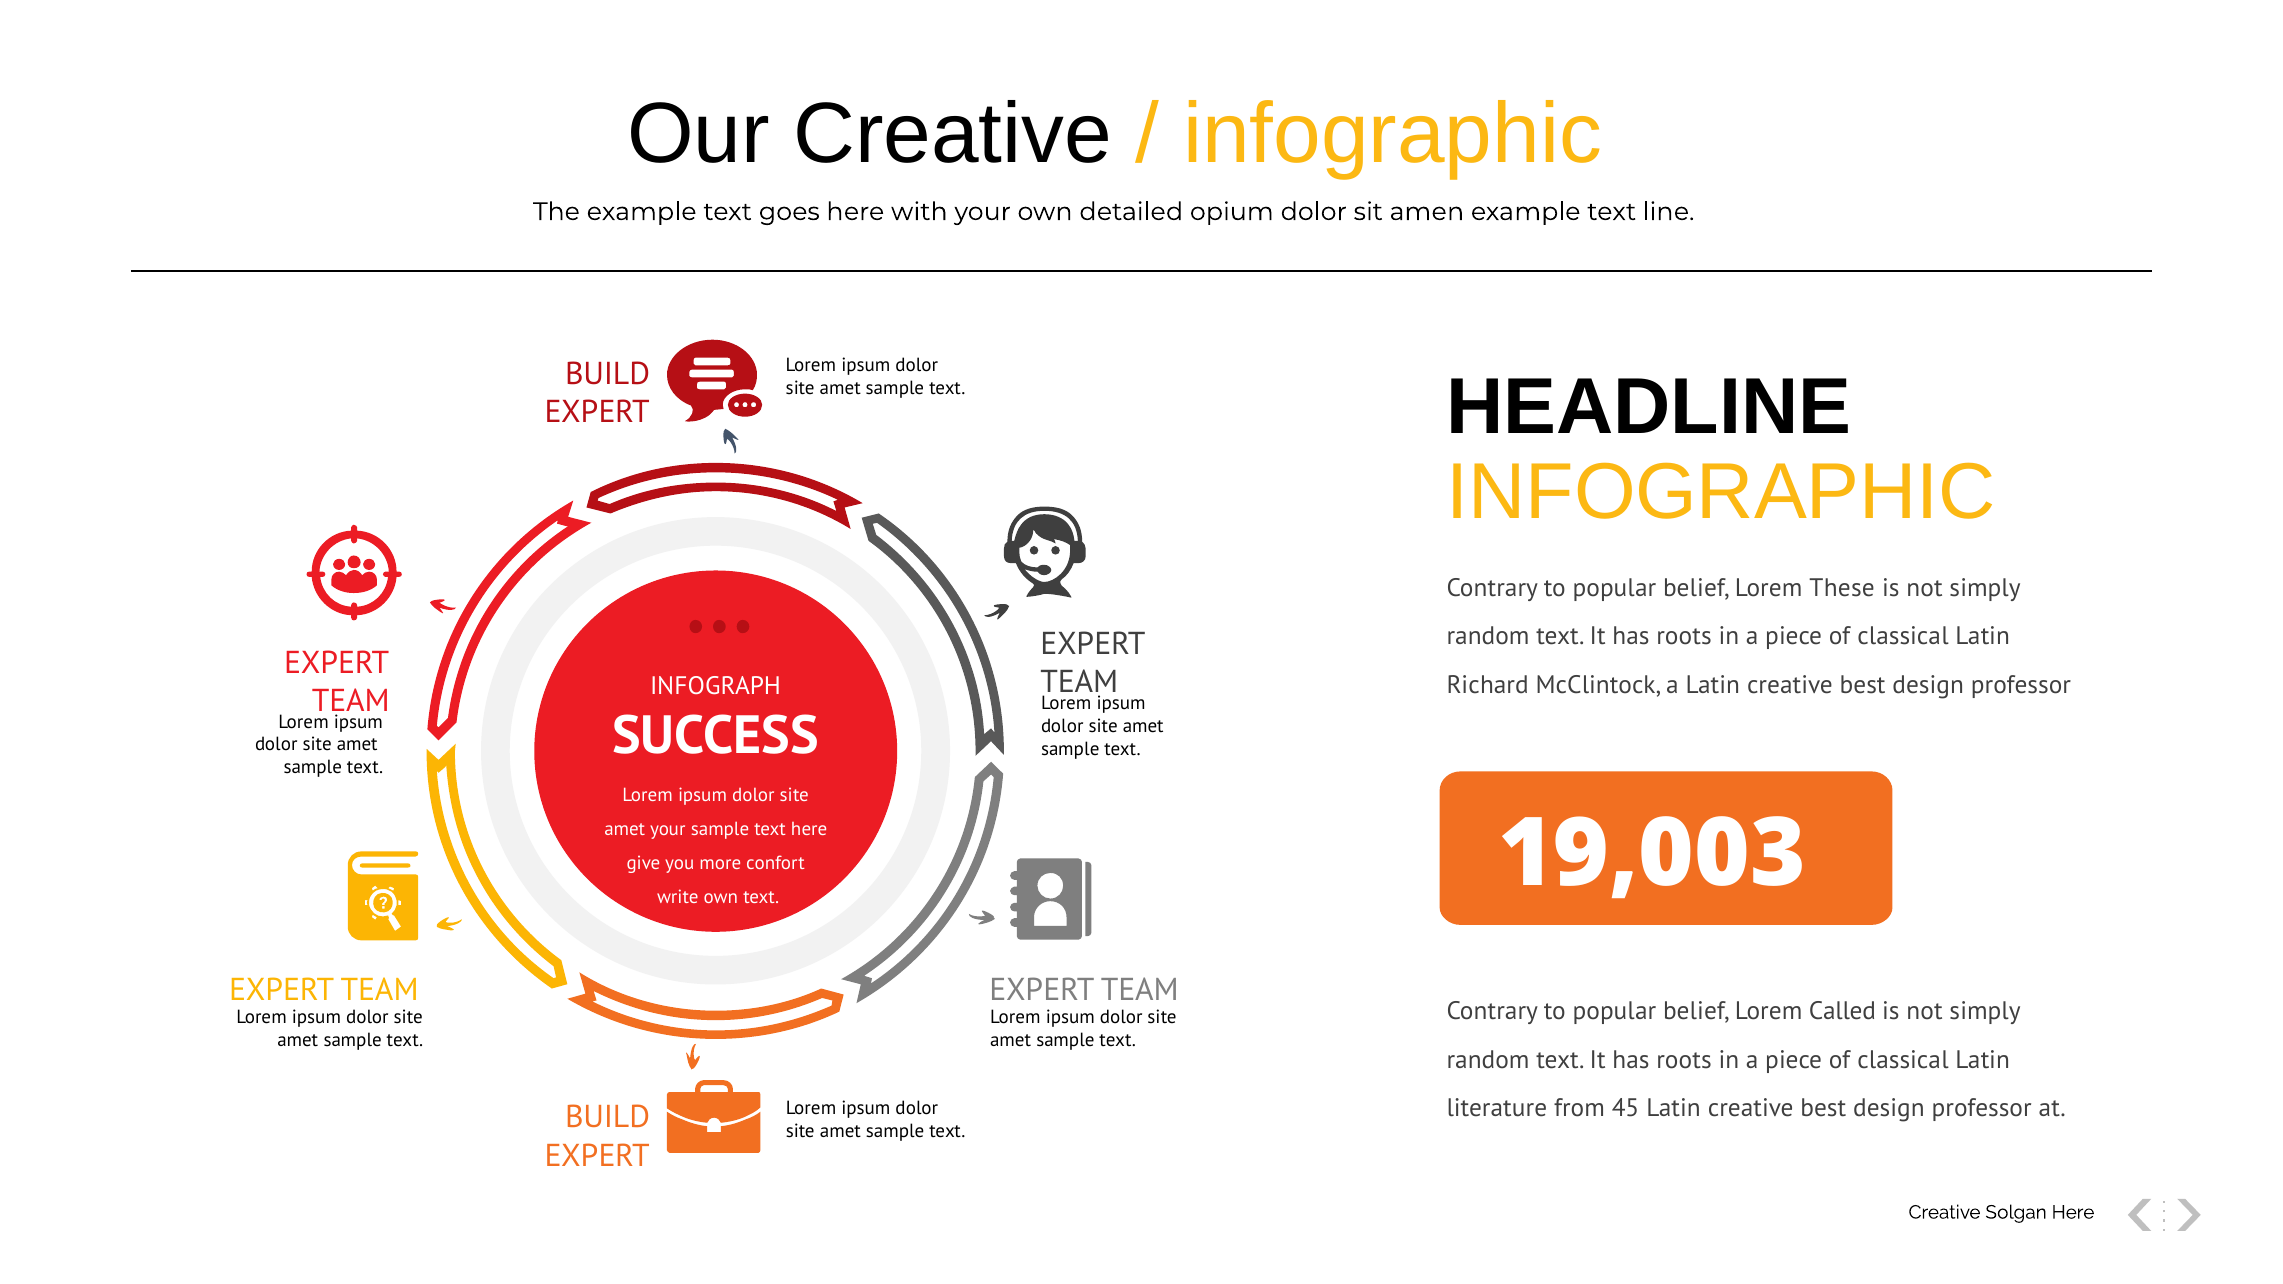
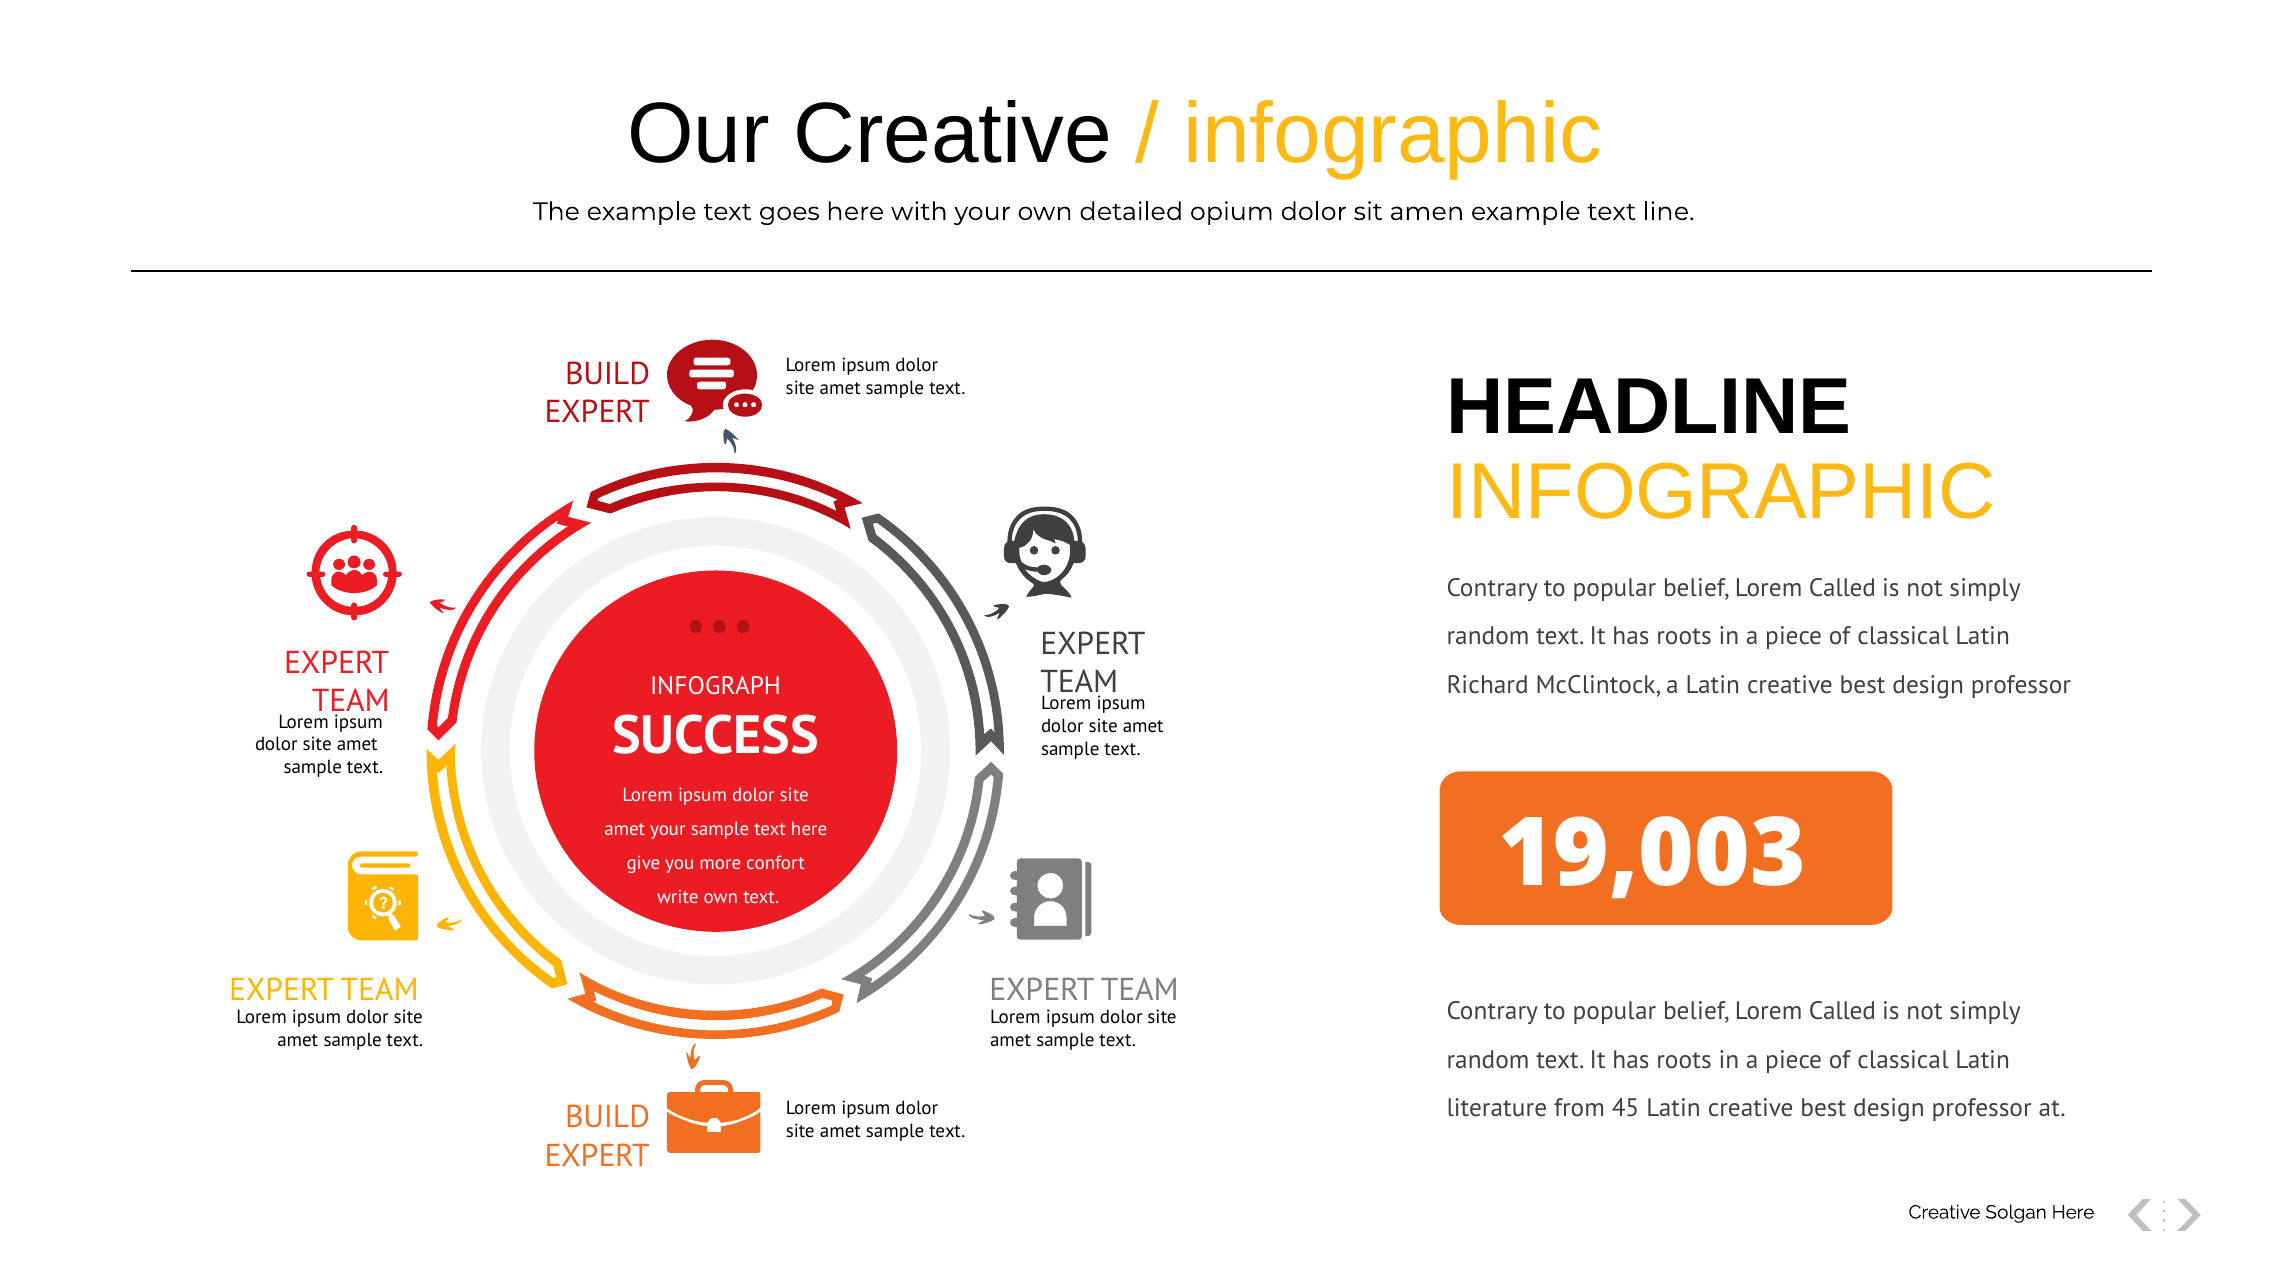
These at (1842, 588): These -> Called
